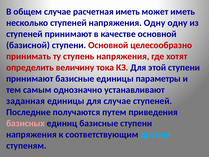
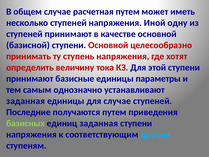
расчетная иметь: иметь -> путем
напряжения Одну: Одну -> Иной
базисных colour: pink -> light green
единиц базисные: базисные -> заданная
